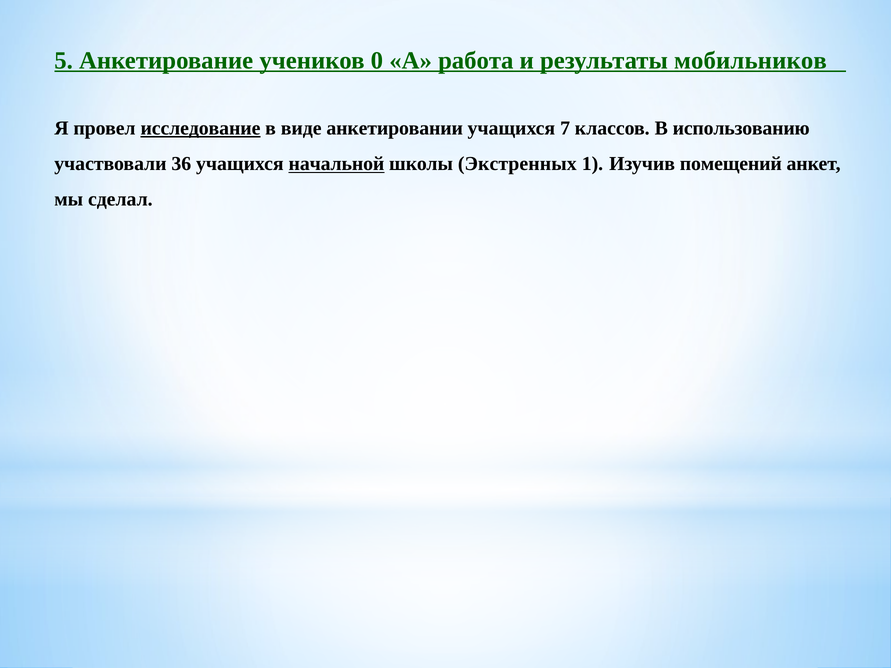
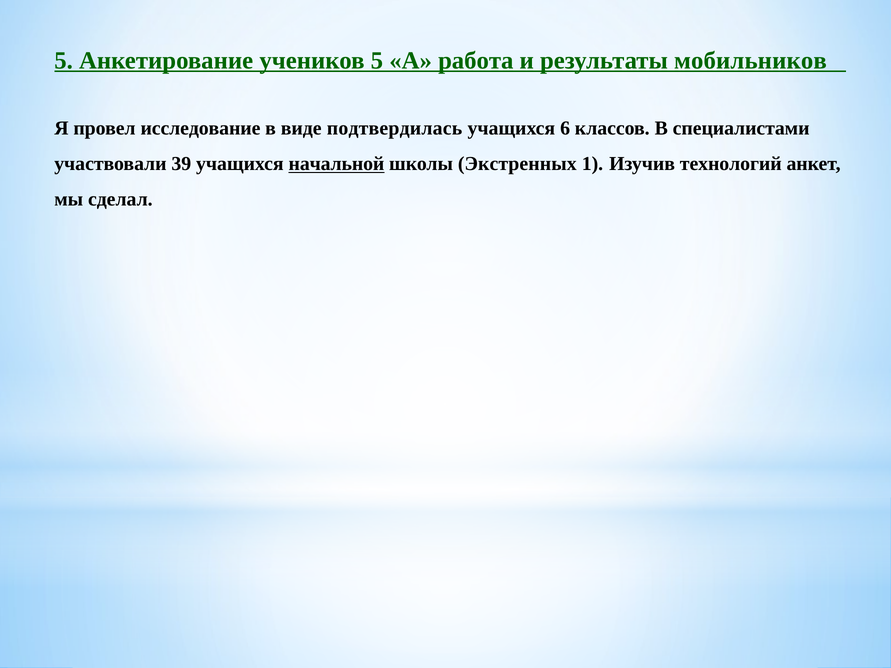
учеников 0: 0 -> 5
исследование underline: present -> none
анкетировании: анкетировании -> подтвердилась
7: 7 -> 6
использованию: использованию -> специалистами
36: 36 -> 39
помещений: помещений -> технологий
